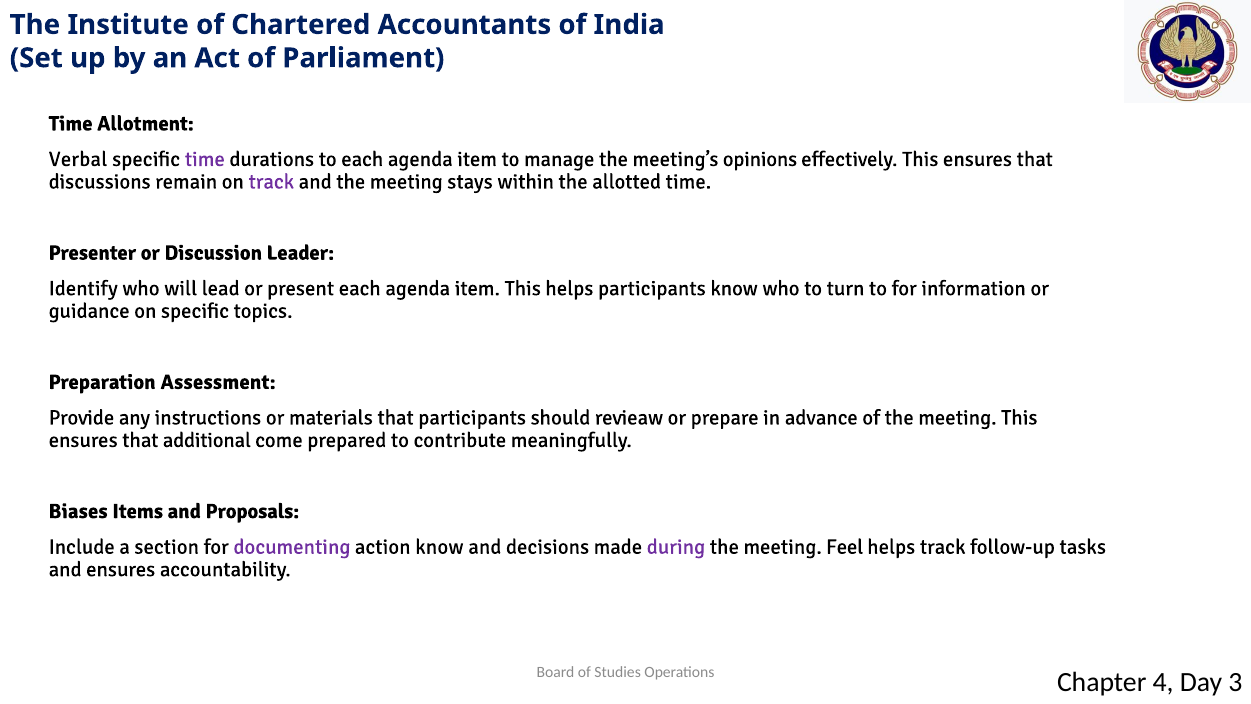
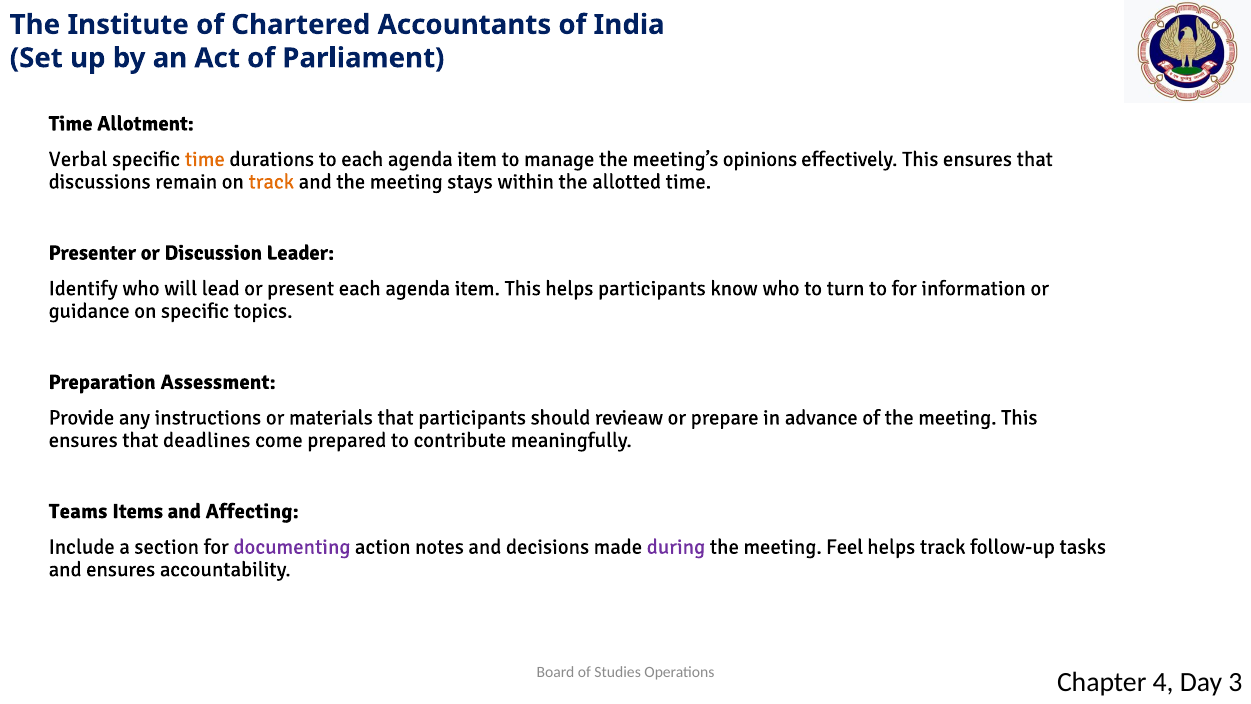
time at (205, 159) colour: purple -> orange
track at (271, 182) colour: purple -> orange
additional: additional -> deadlines
Biases: Biases -> Teams
Proposals: Proposals -> Affecting
action know: know -> notes
